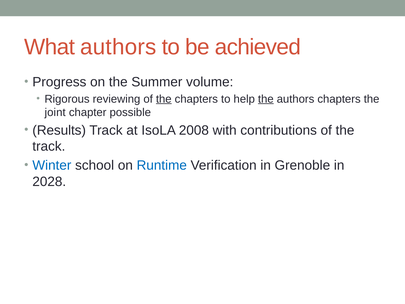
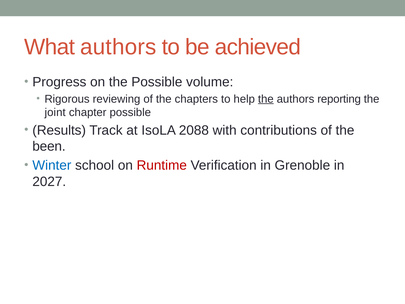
the Summer: Summer -> Possible
the at (164, 99) underline: present -> none
authors chapters: chapters -> reporting
2008: 2008 -> 2088
track at (49, 146): track -> been
Runtime colour: blue -> red
2028: 2028 -> 2027
